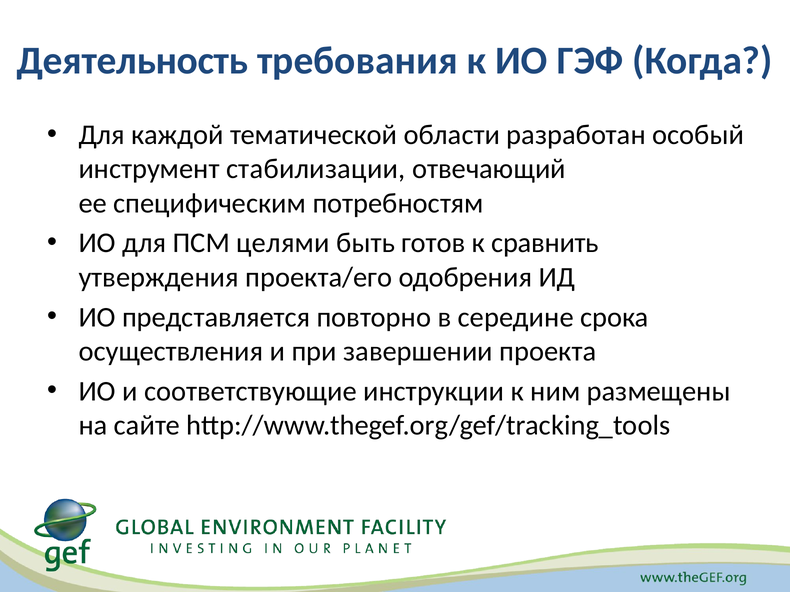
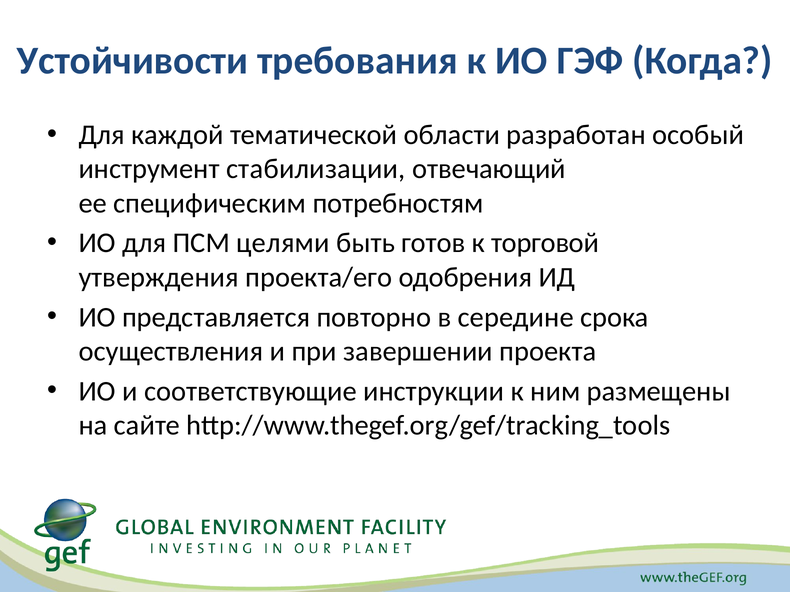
Деятельность: Деятельность -> Устойчивости
сравнить: сравнить -> торговой
